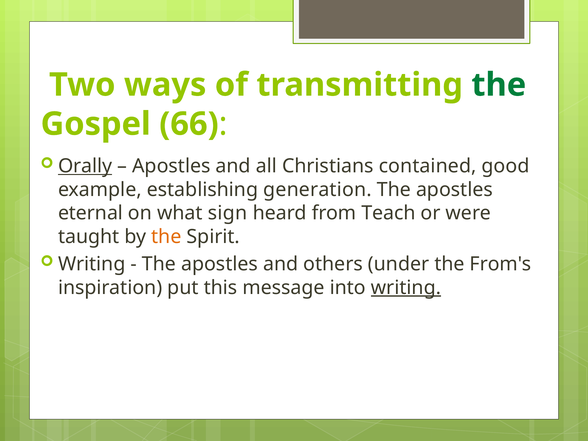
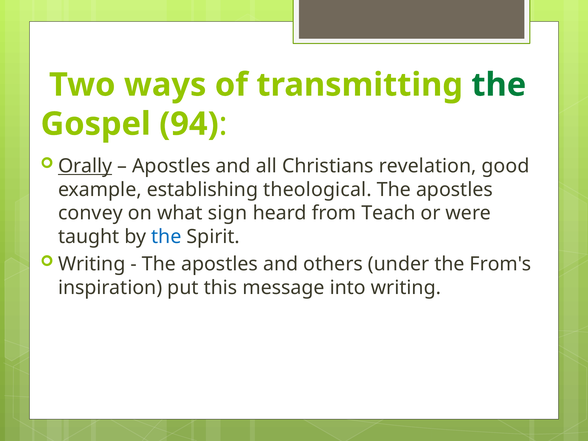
66: 66 -> 94
contained: contained -> revelation
generation: generation -> theological
eternal: eternal -> convey
the at (166, 237) colour: orange -> blue
writing at (406, 288) underline: present -> none
